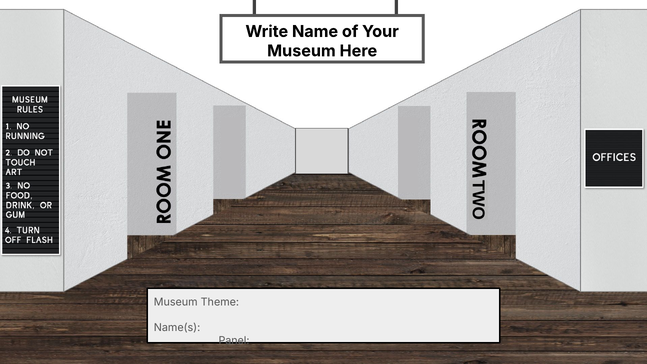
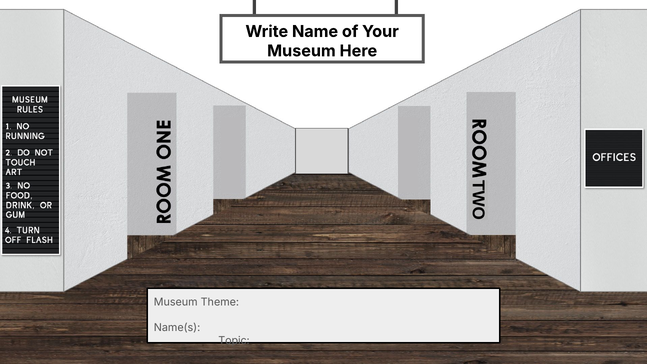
Panel: Panel -> Topic
